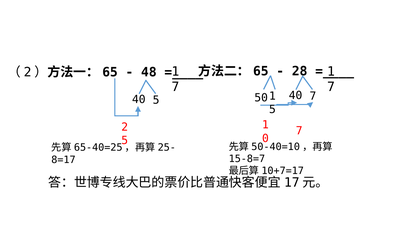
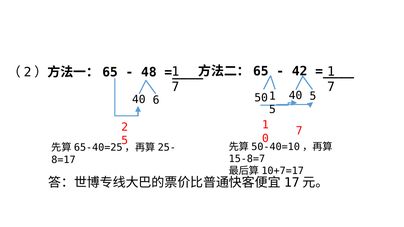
28: 28 -> 42
40 7: 7 -> 5
40 5: 5 -> 6
